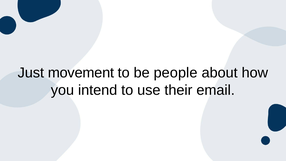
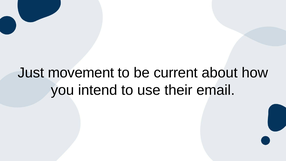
people: people -> current
